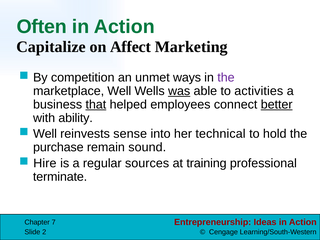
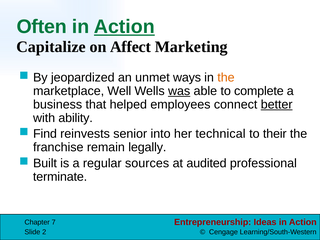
Action at (124, 27) underline: none -> present
competition: competition -> jeopardized
the at (226, 78) colour: purple -> orange
activities: activities -> complete
that underline: present -> none
Well at (45, 134): Well -> Find
sense: sense -> senior
hold: hold -> their
purchase: purchase -> franchise
sound: sound -> legally
Hire: Hire -> Built
training: training -> audited
